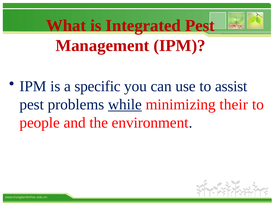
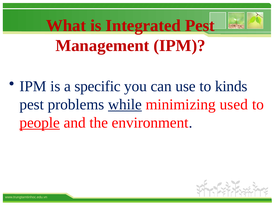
assist: assist -> kinds
their: their -> used
people underline: none -> present
